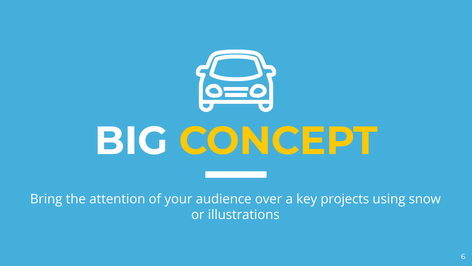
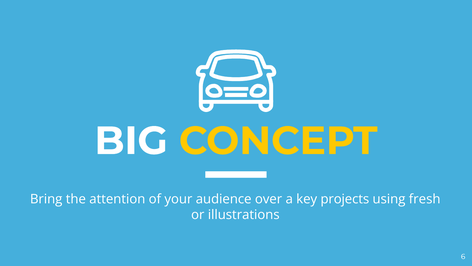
snow: snow -> fresh
